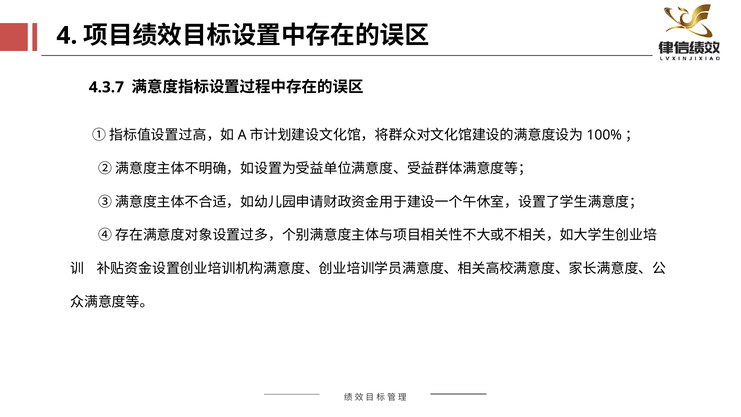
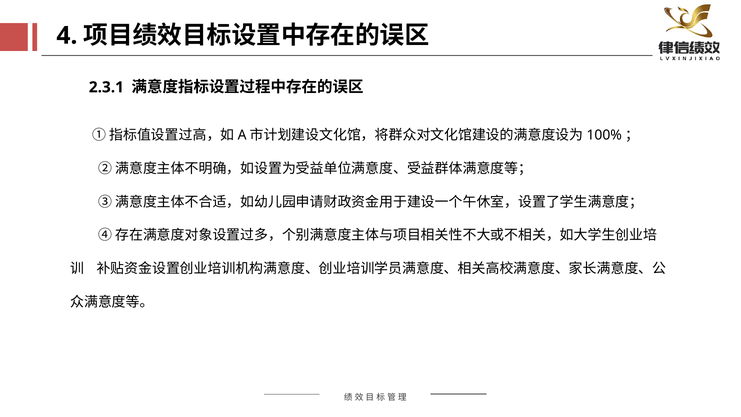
4.3.7: 4.3.7 -> 2.3.1
